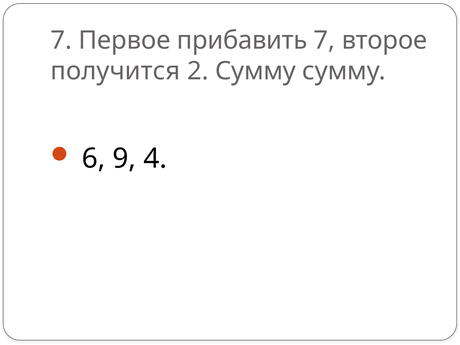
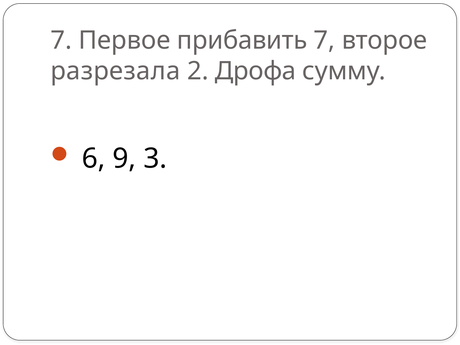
получится: получится -> разрезала
2 Сумму: Сумму -> Дрофа
4: 4 -> 3
